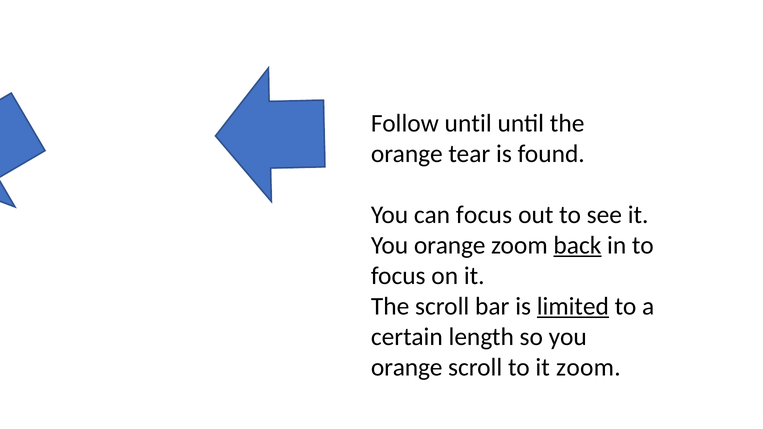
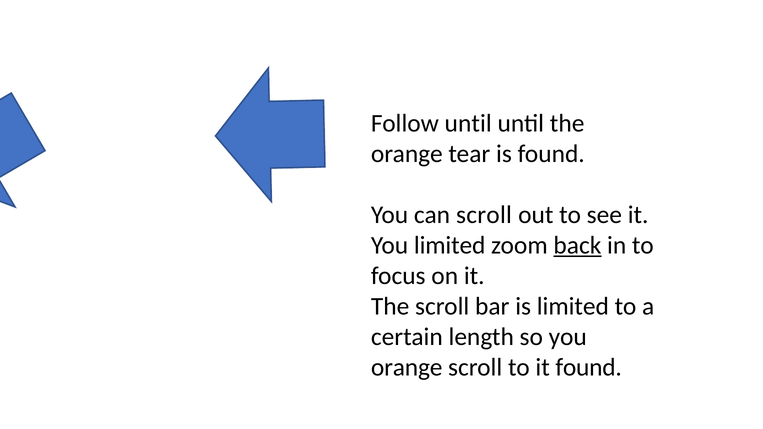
can focus: focus -> scroll
orange at (450, 245): orange -> limited
limited at (573, 306) underline: present -> none
it zoom: zoom -> found
